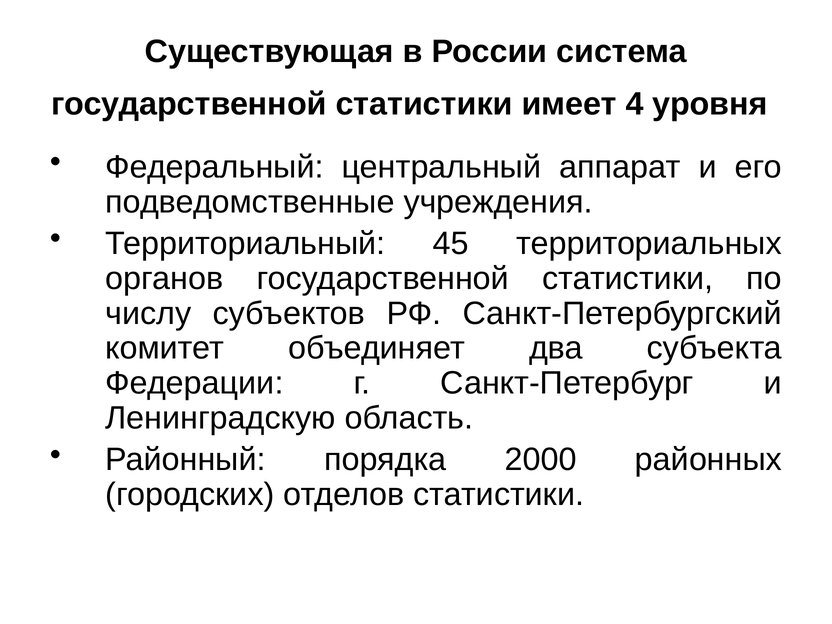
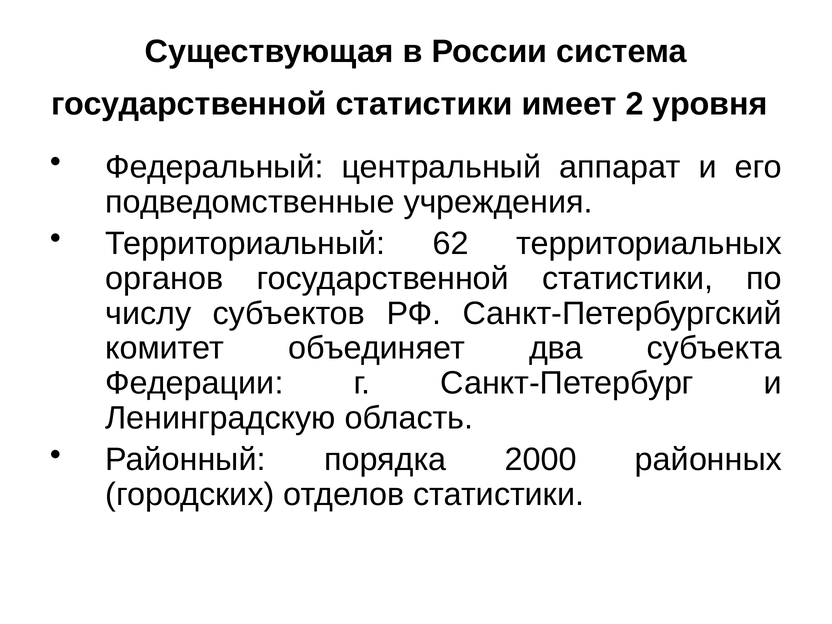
4: 4 -> 2
45: 45 -> 62
